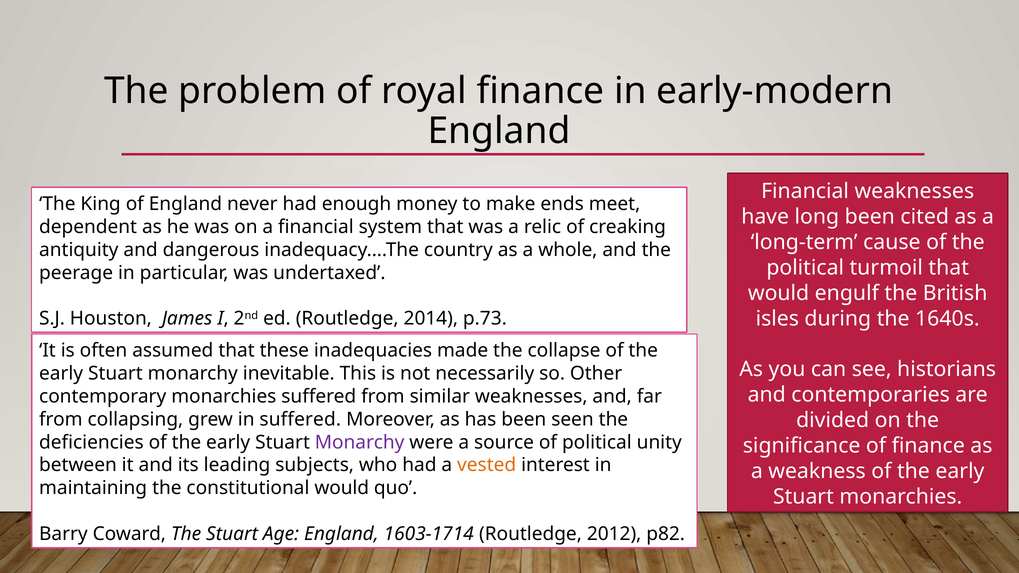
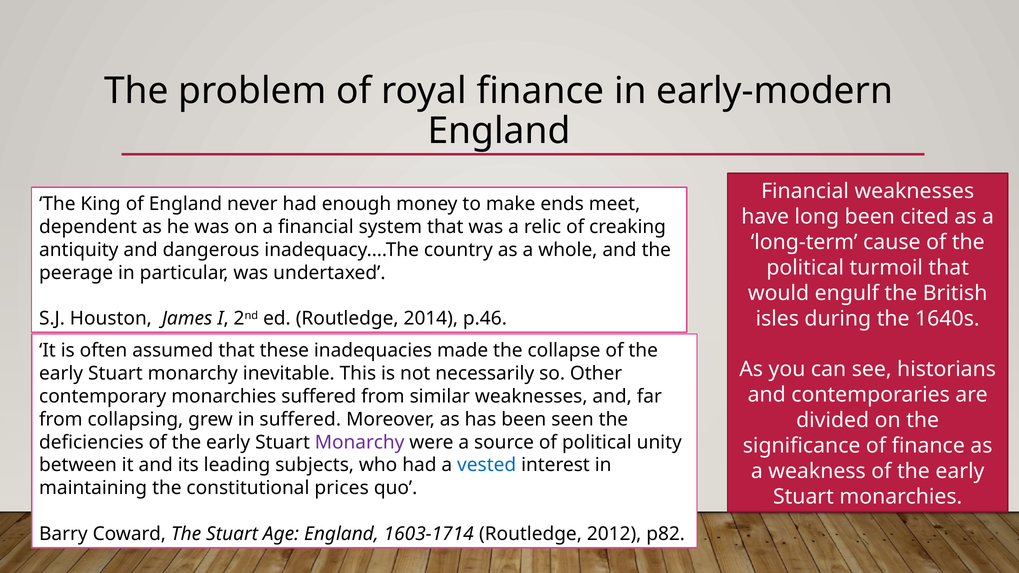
p.73: p.73 -> p.46
vested colour: orange -> blue
constitutional would: would -> prices
